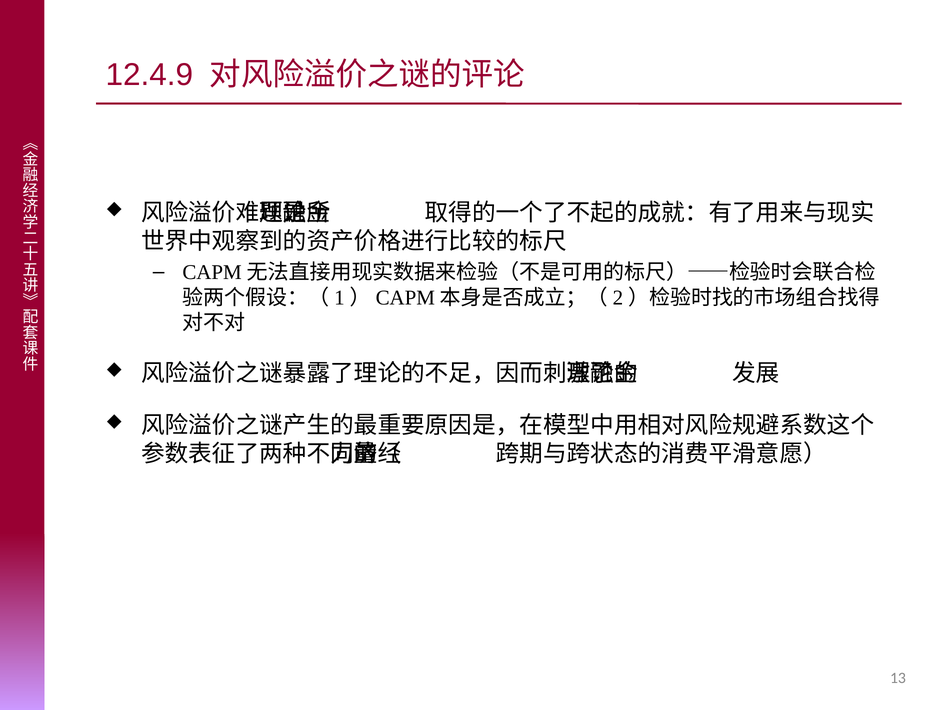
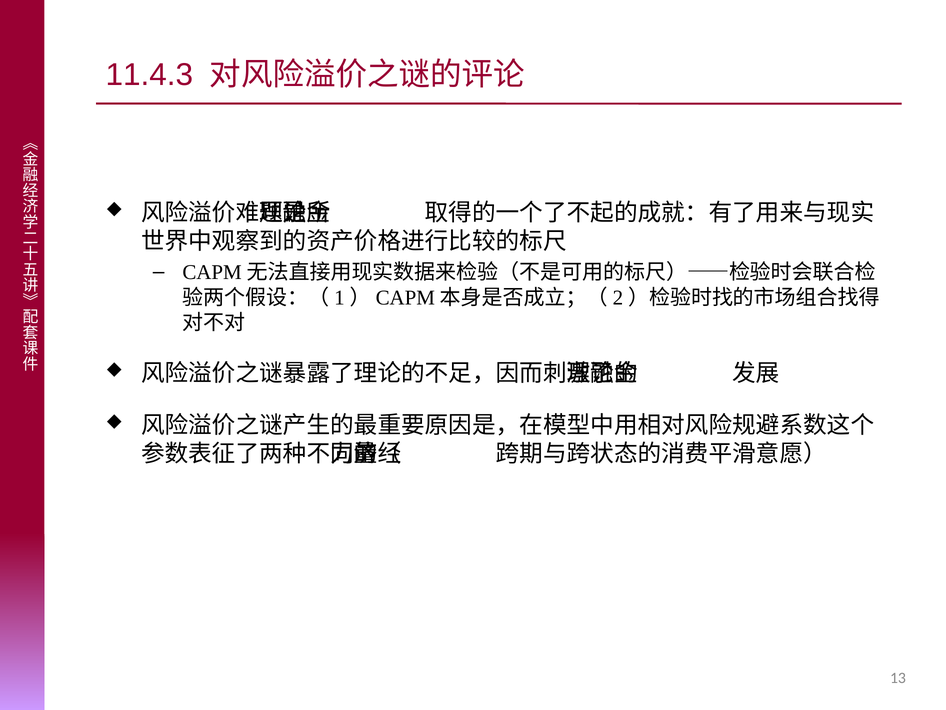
12.4.9: 12.4.9 -> 11.4.3
